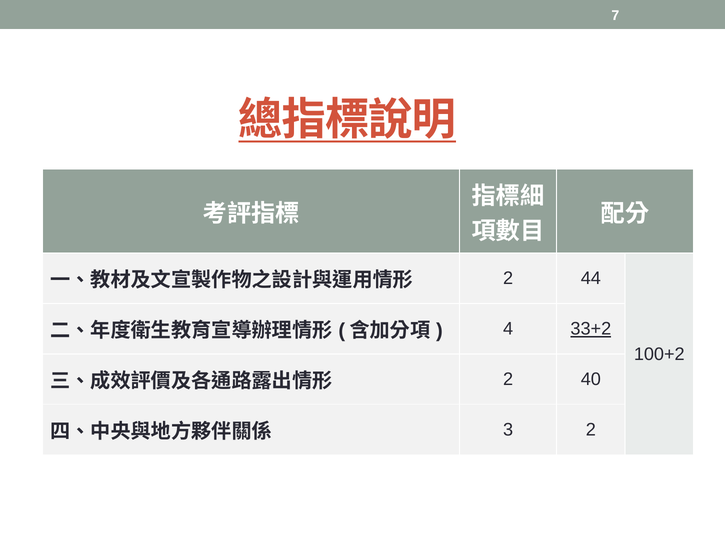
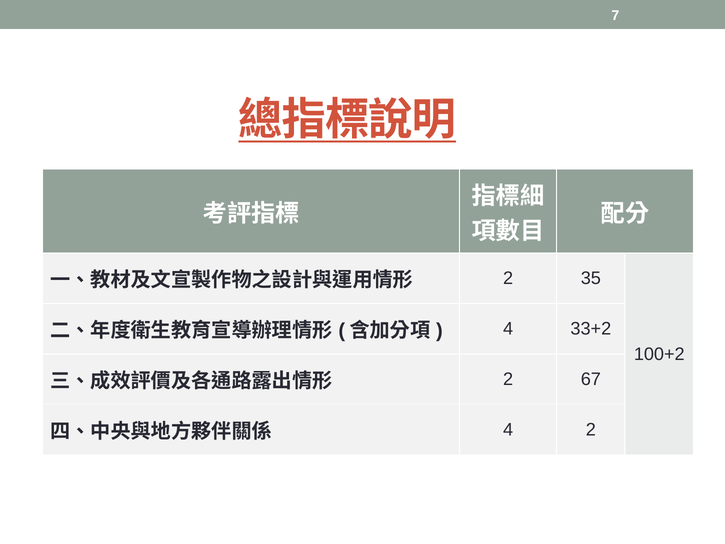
44: 44 -> 35
33+2 underline: present -> none
40: 40 -> 67
3 at (508, 430): 3 -> 4
